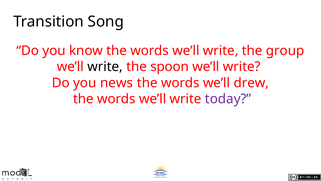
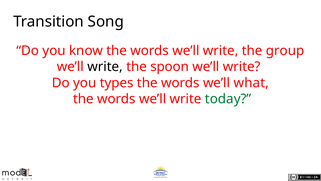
news: news -> types
drew: drew -> what
today colour: purple -> green
